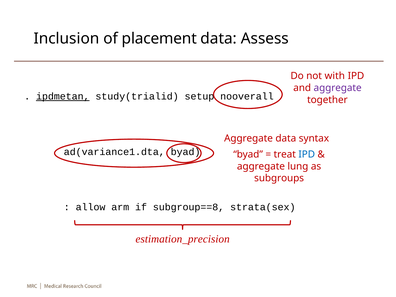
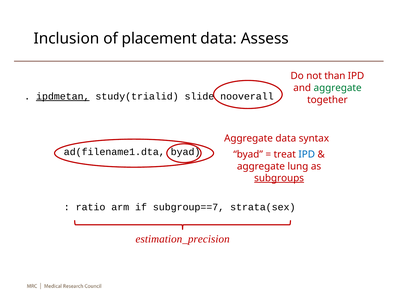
with: with -> than
aggregate at (338, 88) colour: purple -> green
setup: setup -> slide
ad(variance1.dta: ad(variance1.dta -> ad(filename1.dta
subgroups underline: none -> present
allow: allow -> ratio
subgroup==8: subgroup==8 -> subgroup==7
